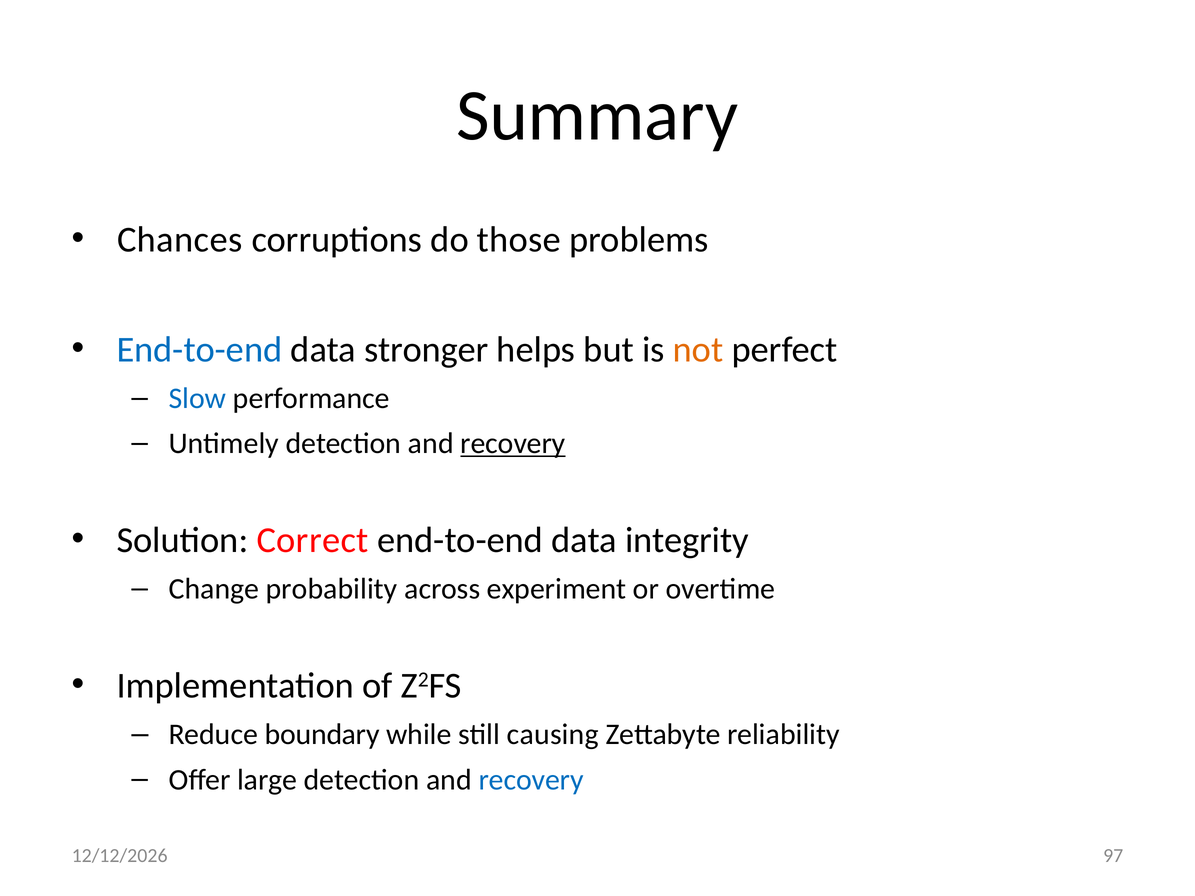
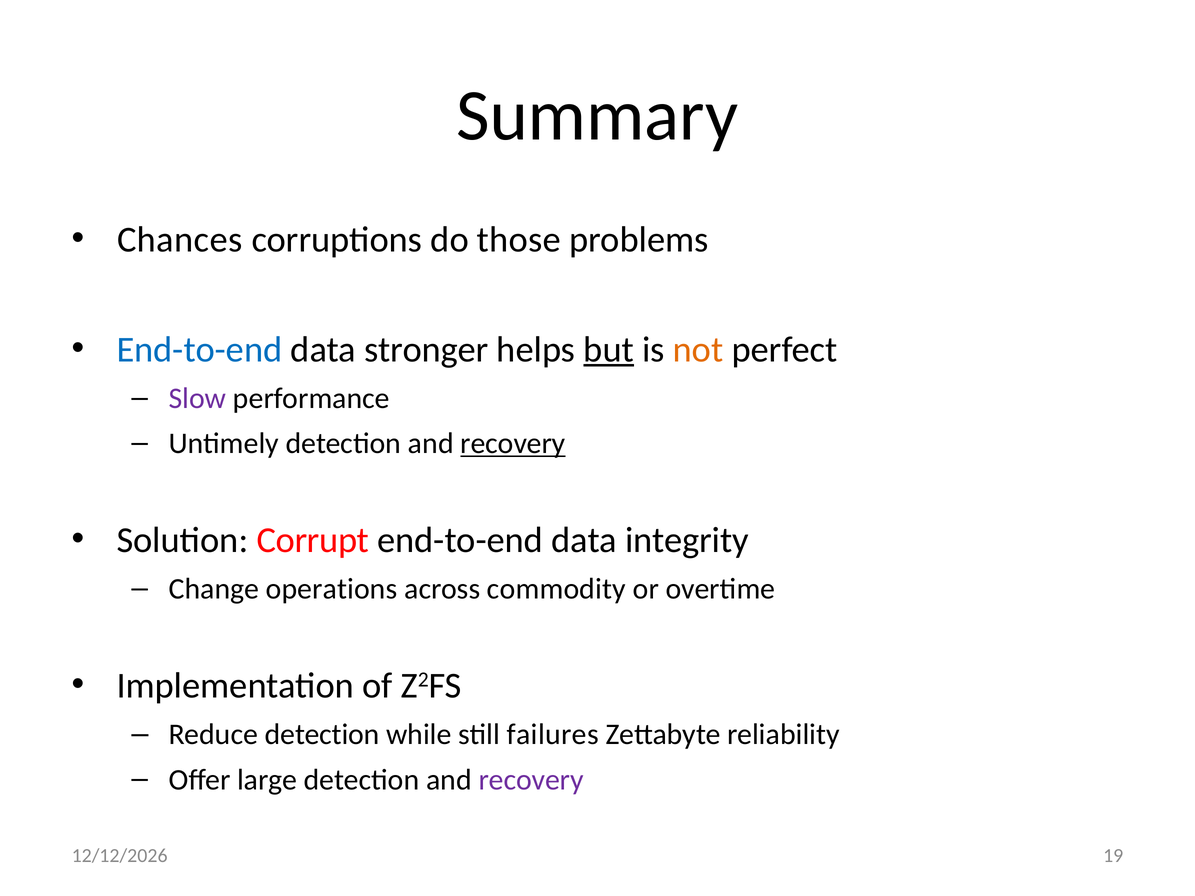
but underline: none -> present
Slow colour: blue -> purple
Correct: Correct -> Corrupt
probability: probability -> operations
experiment: experiment -> commodity
Reduce boundary: boundary -> detection
causing: causing -> failures
recovery at (531, 780) colour: blue -> purple
97: 97 -> 19
